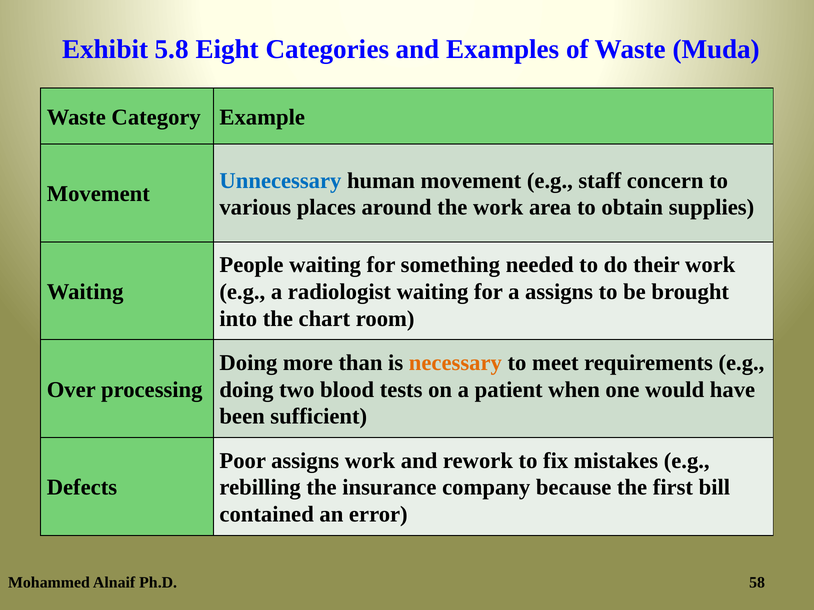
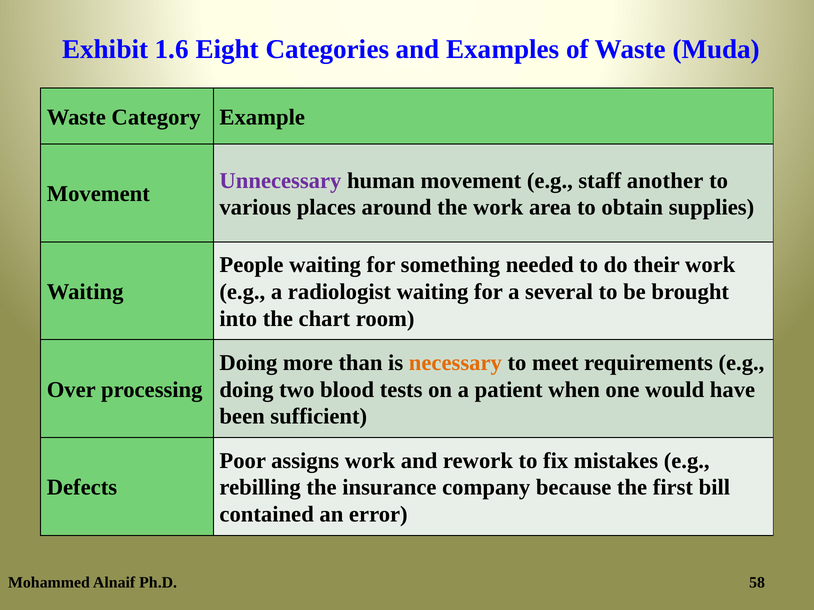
5.8: 5.8 -> 1.6
Unnecessary colour: blue -> purple
concern: concern -> another
a assigns: assigns -> several
